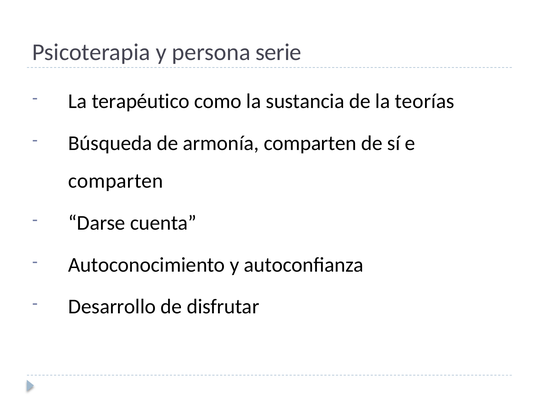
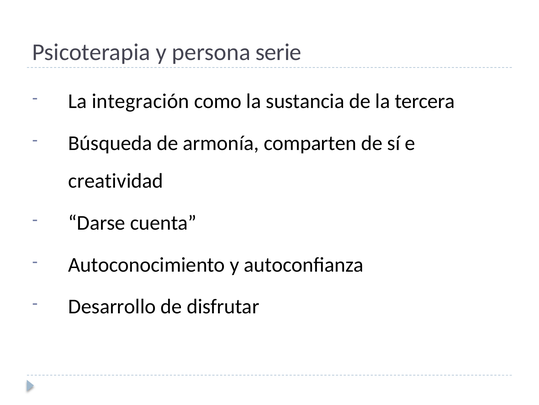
terapéutico: terapéutico -> integración
teorías: teorías -> tercera
comparten at (116, 181): comparten -> creatividad
